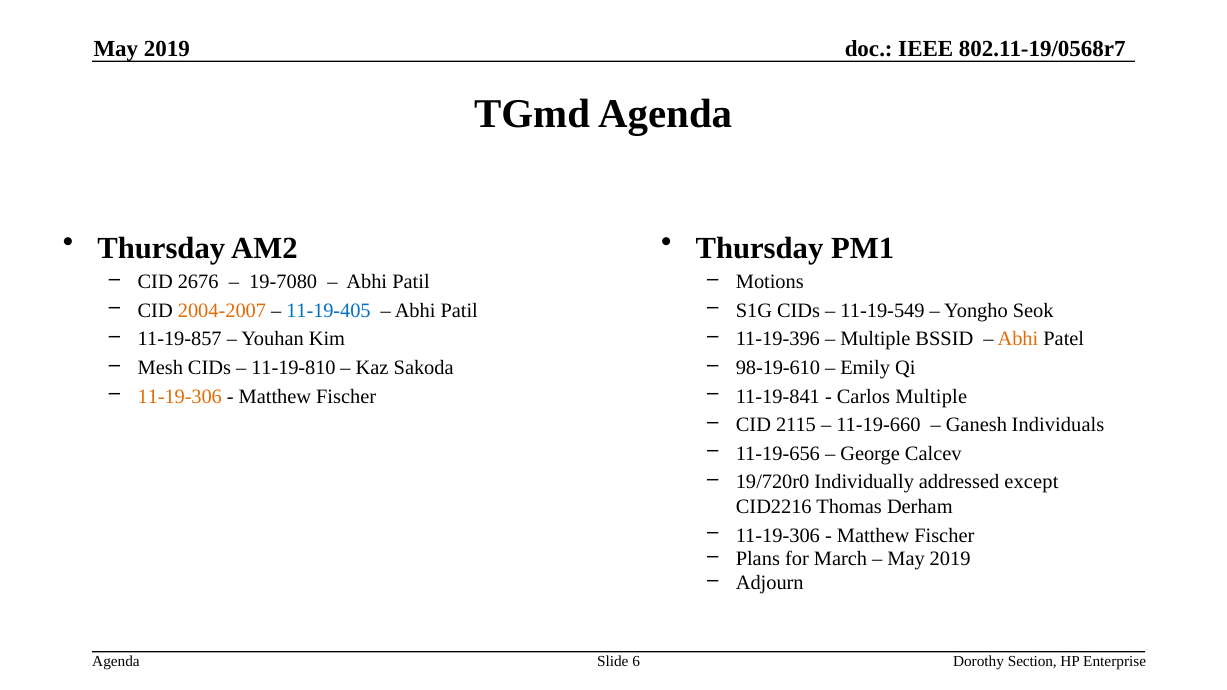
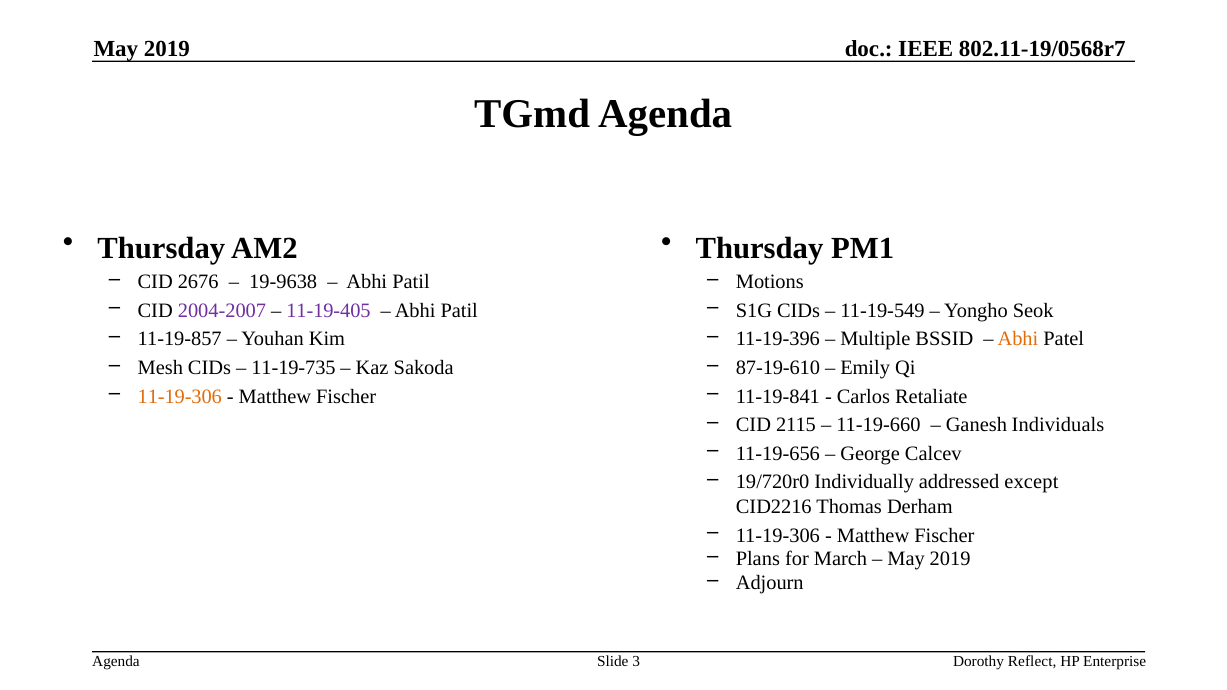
19-7080: 19-7080 -> 19-9638
2004-2007 colour: orange -> purple
11-19-405 colour: blue -> purple
11-19-810: 11-19-810 -> 11-19-735
98-19-610: 98-19-610 -> 87-19-610
Carlos Multiple: Multiple -> Retaliate
6: 6 -> 3
Section: Section -> Reflect
